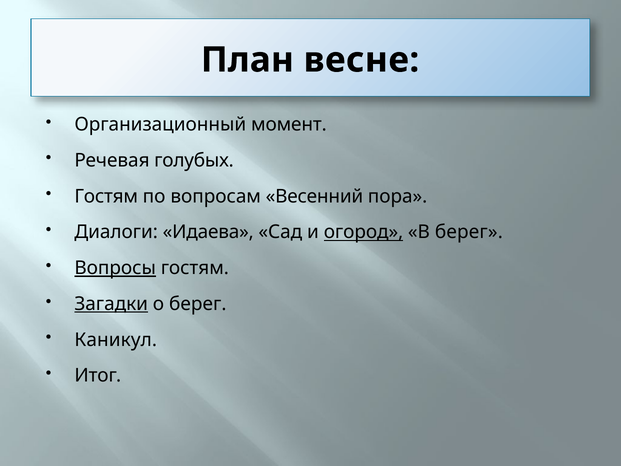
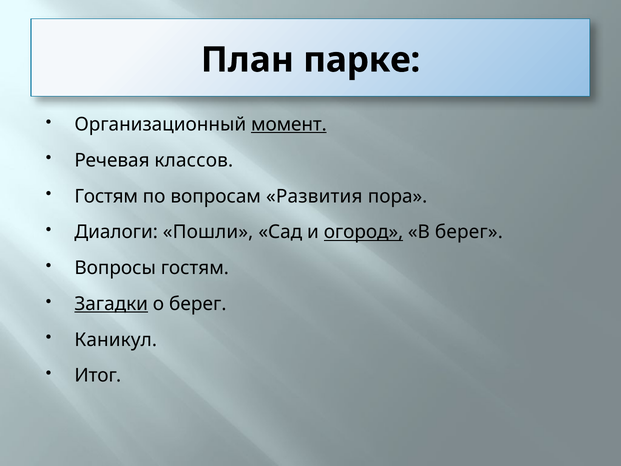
весне: весне -> парке
момент underline: none -> present
голубых: голубых -> классов
Весенний: Весенний -> Развития
Идаева: Идаева -> Пошли
Вопросы underline: present -> none
